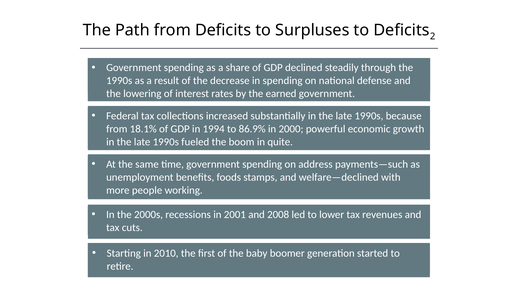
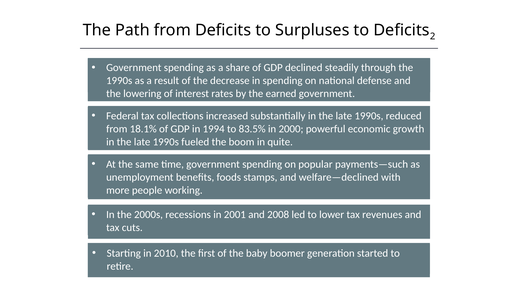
because: because -> reduced
86.9%: 86.9% -> 83.5%
address: address -> popular
